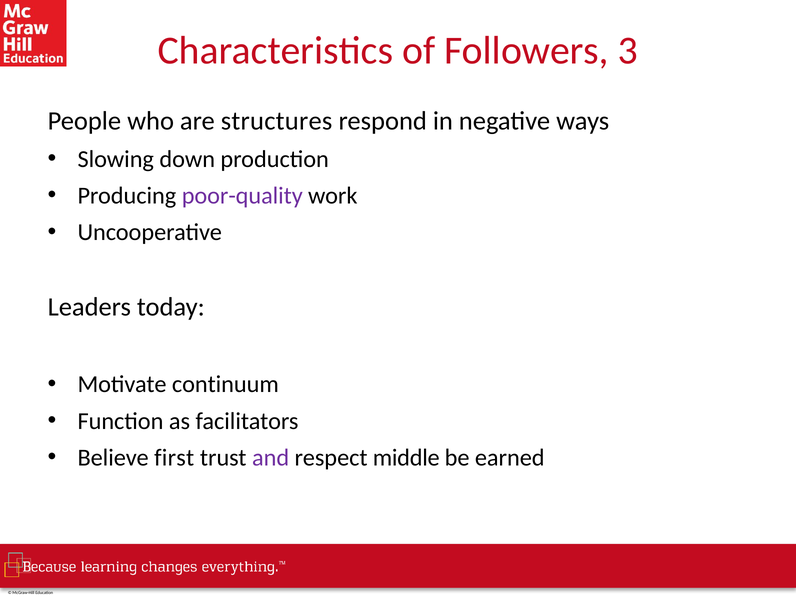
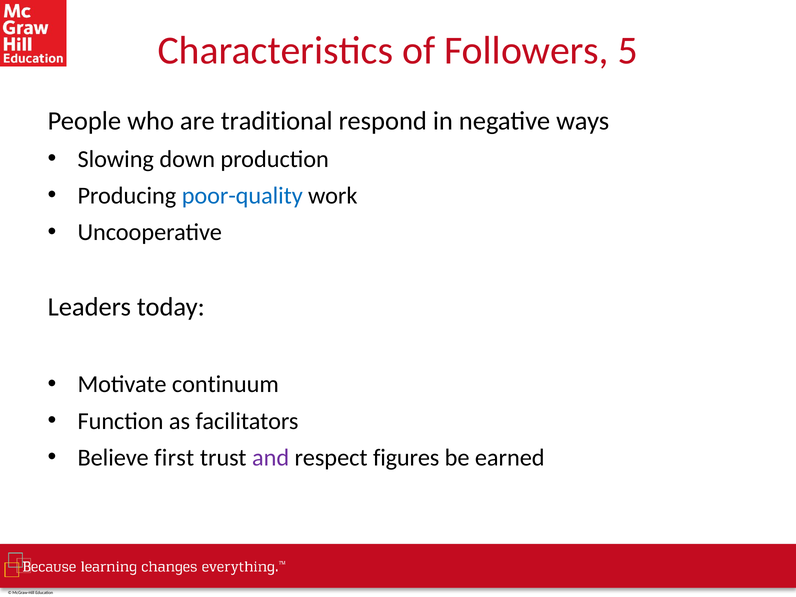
3: 3 -> 5
structures: structures -> traditional
poor-quality colour: purple -> blue
middle: middle -> figures
